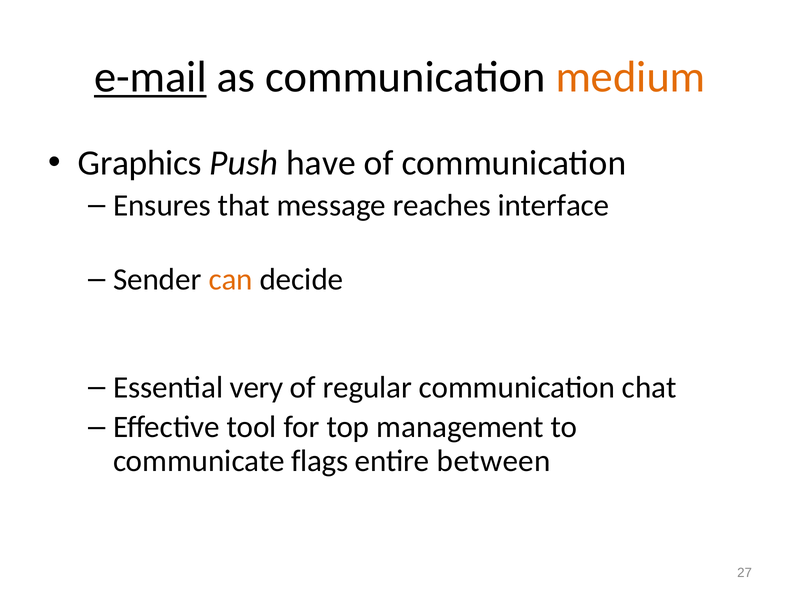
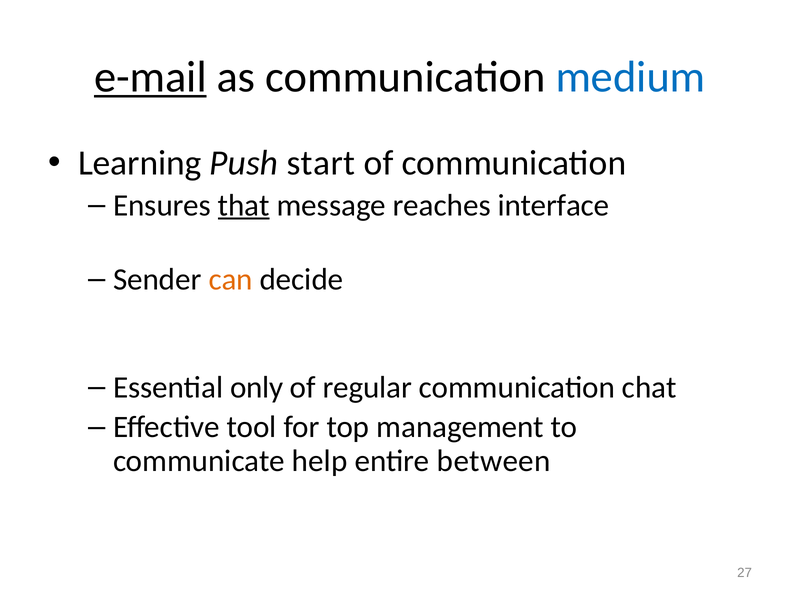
medium colour: orange -> blue
Graphics: Graphics -> Learning
have: have -> start
that underline: none -> present
very: very -> only
flags: flags -> help
